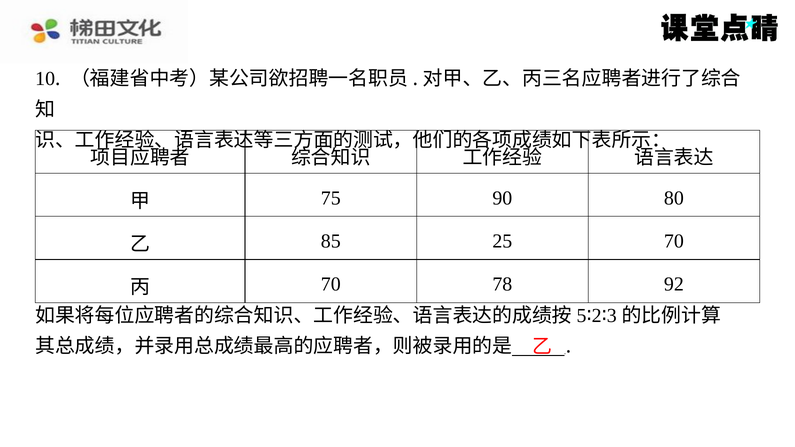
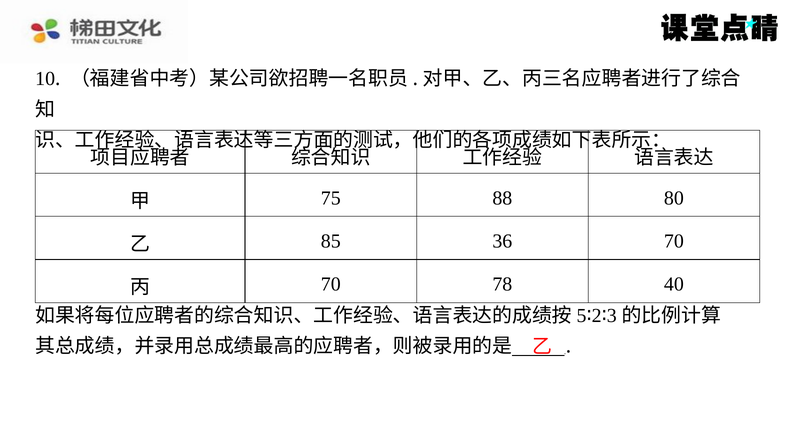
90: 90 -> 88
25: 25 -> 36
92: 92 -> 40
